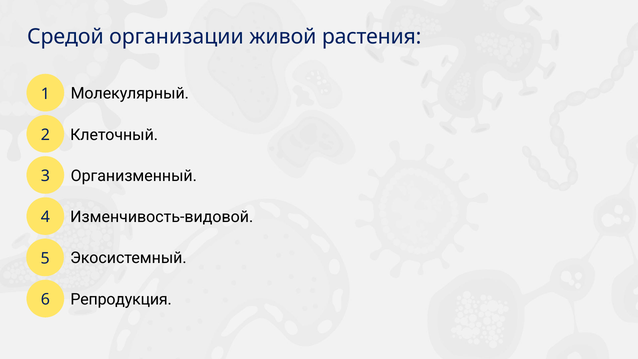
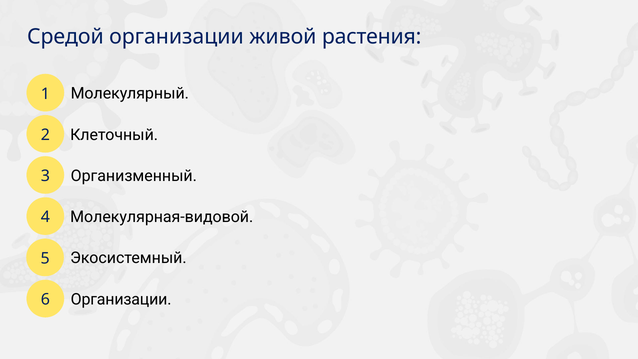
Изменчивость-видовой: Изменчивость-видовой -> Молекулярная-видовой
Репродукция at (121, 299): Репродукция -> Организации
